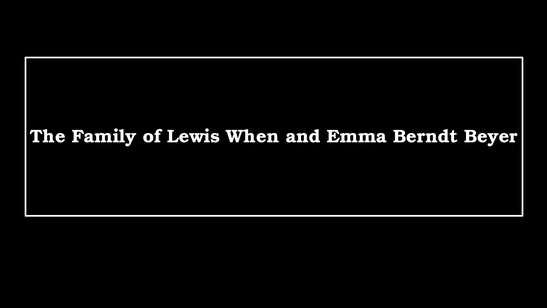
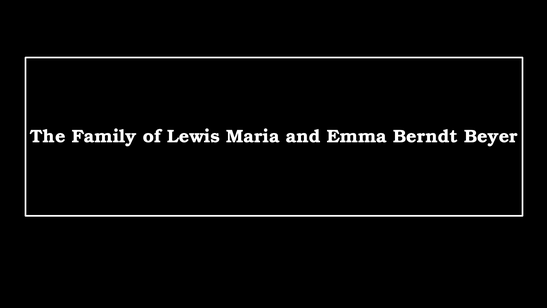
When: When -> Maria
